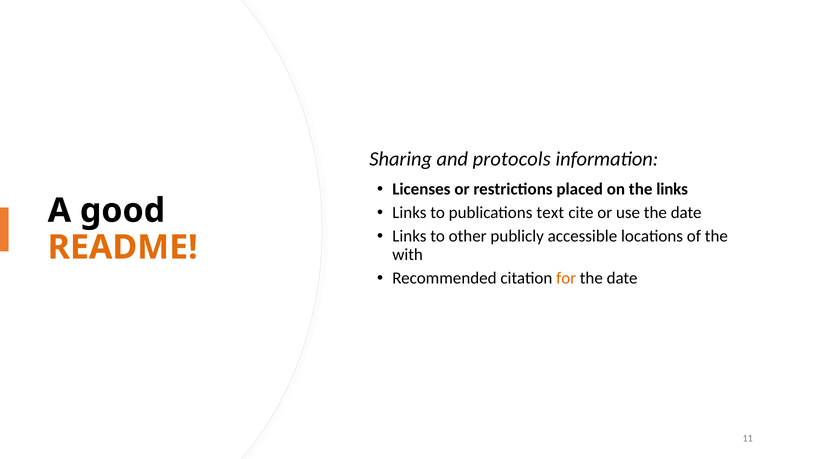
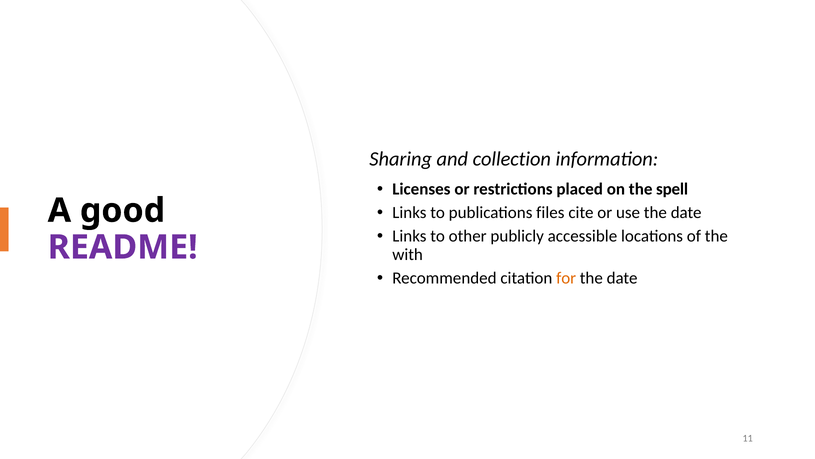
protocols: protocols -> collection
the links: links -> spell
text: text -> files
README colour: orange -> purple
